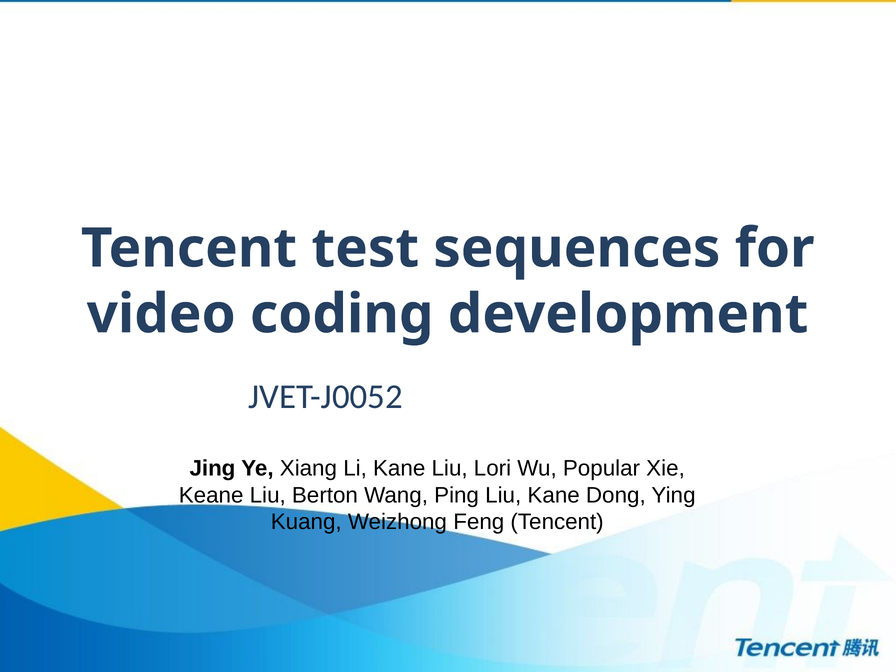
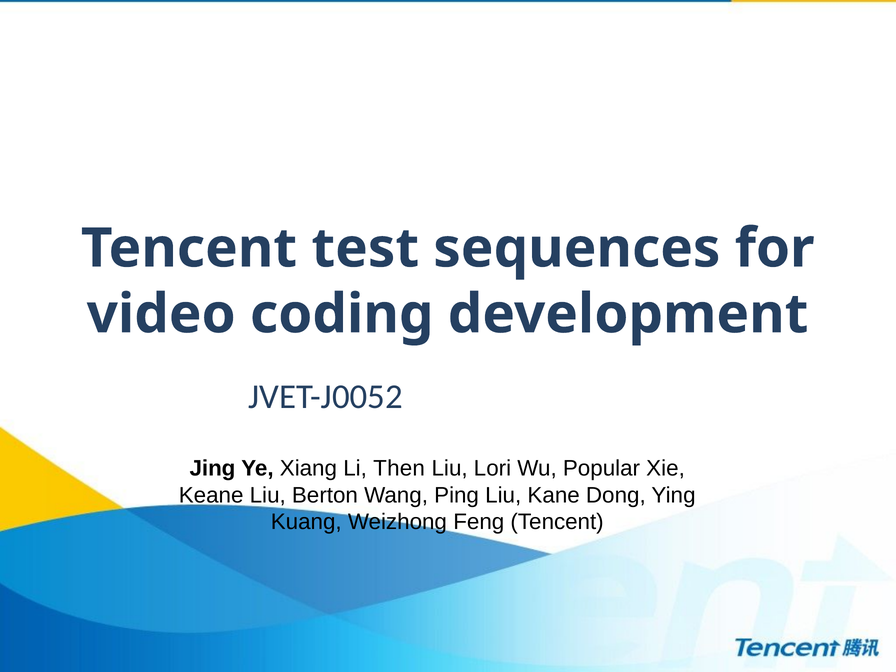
Li Kane: Kane -> Then
